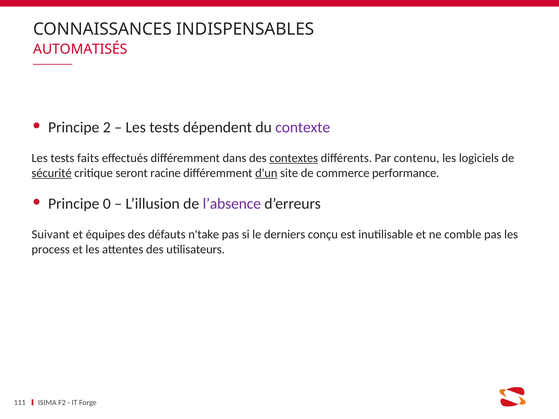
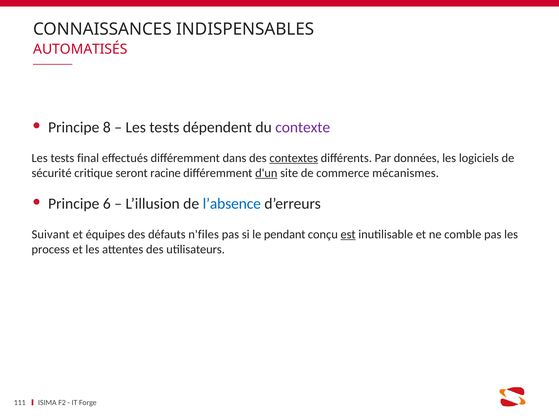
2: 2 -> 8
faits: faits -> final
contenu: contenu -> données
sécurité underline: present -> none
performance: performance -> mécanismes
0: 0 -> 6
l’absence colour: purple -> blue
n'take: n'take -> n'files
derniers: derniers -> pendant
est underline: none -> present
